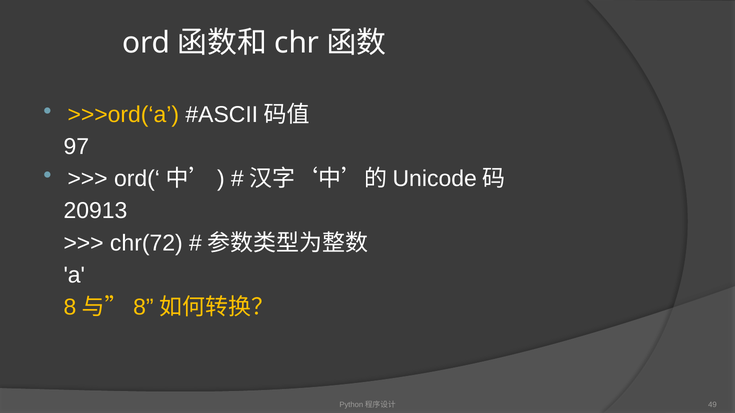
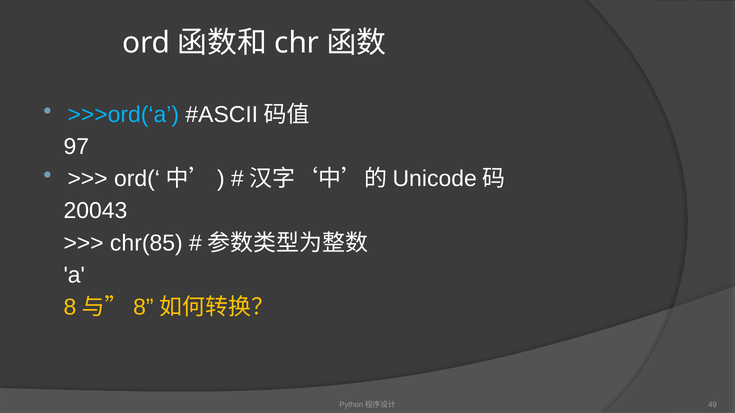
>>>ord(‘a colour: yellow -> light blue
20913: 20913 -> 20043
chr(72: chr(72 -> chr(85
